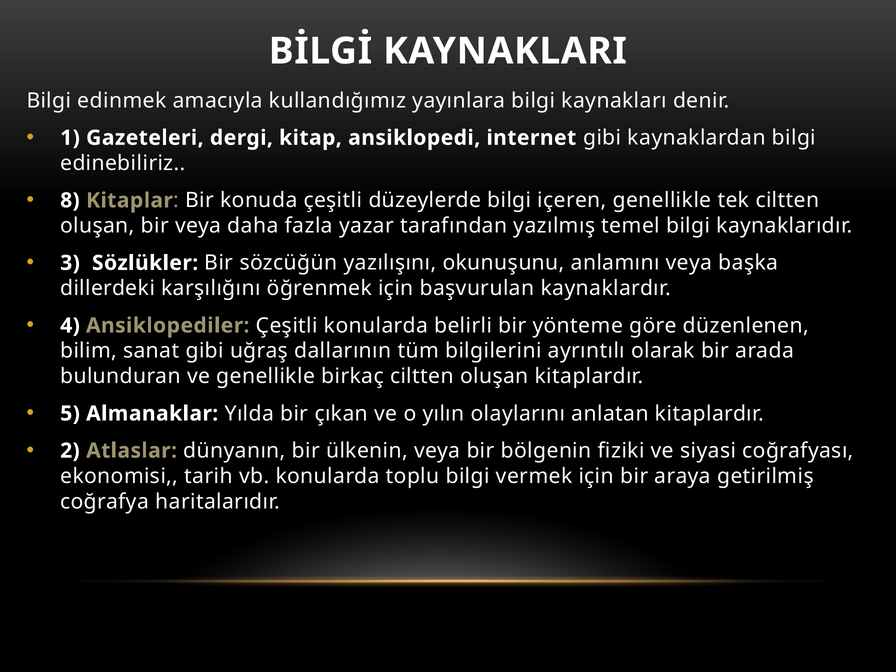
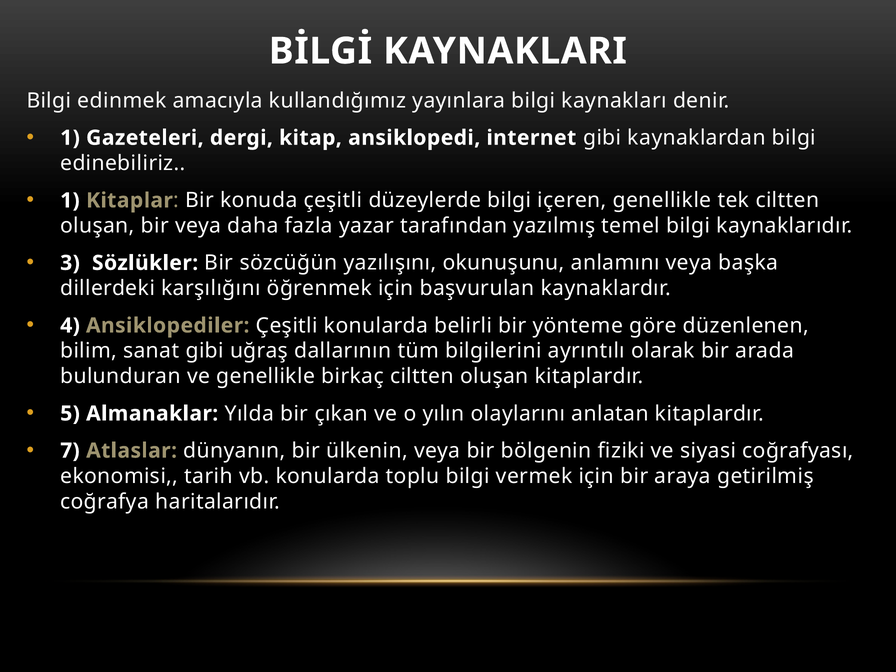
8 at (70, 200): 8 -> 1
2: 2 -> 7
